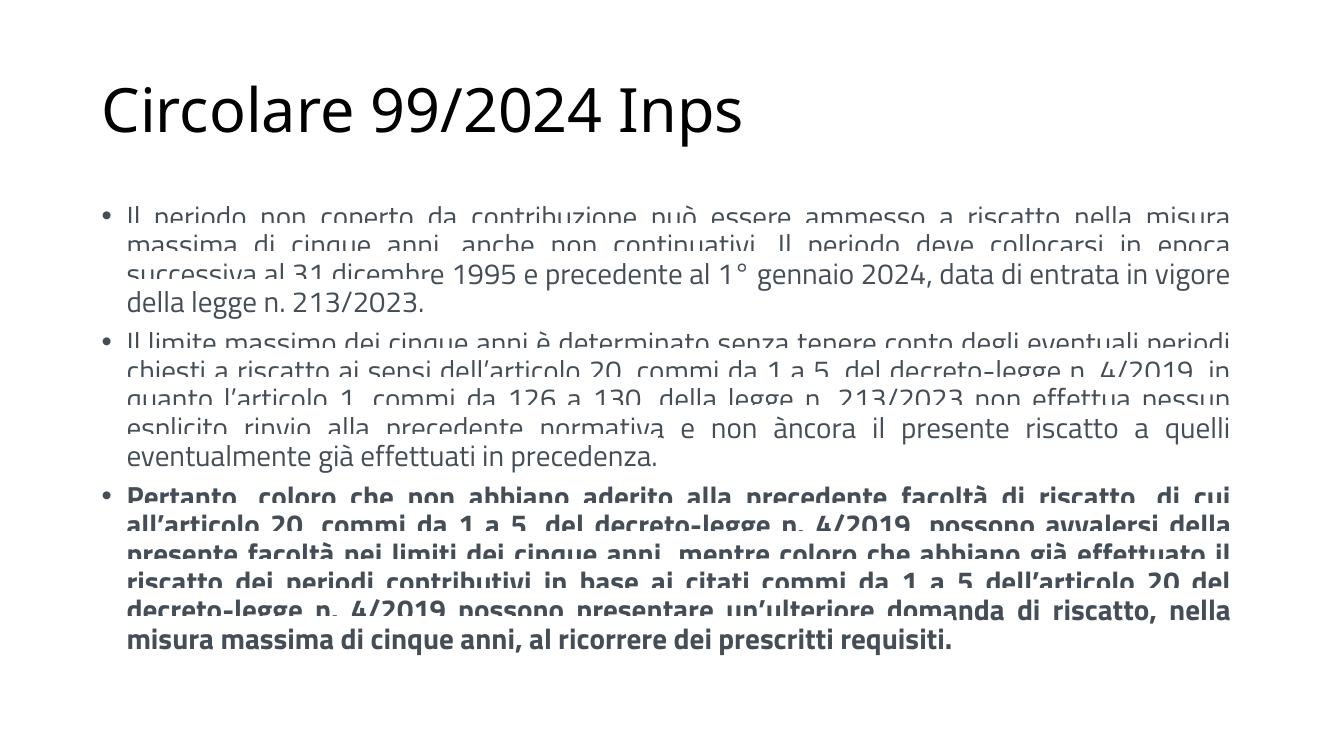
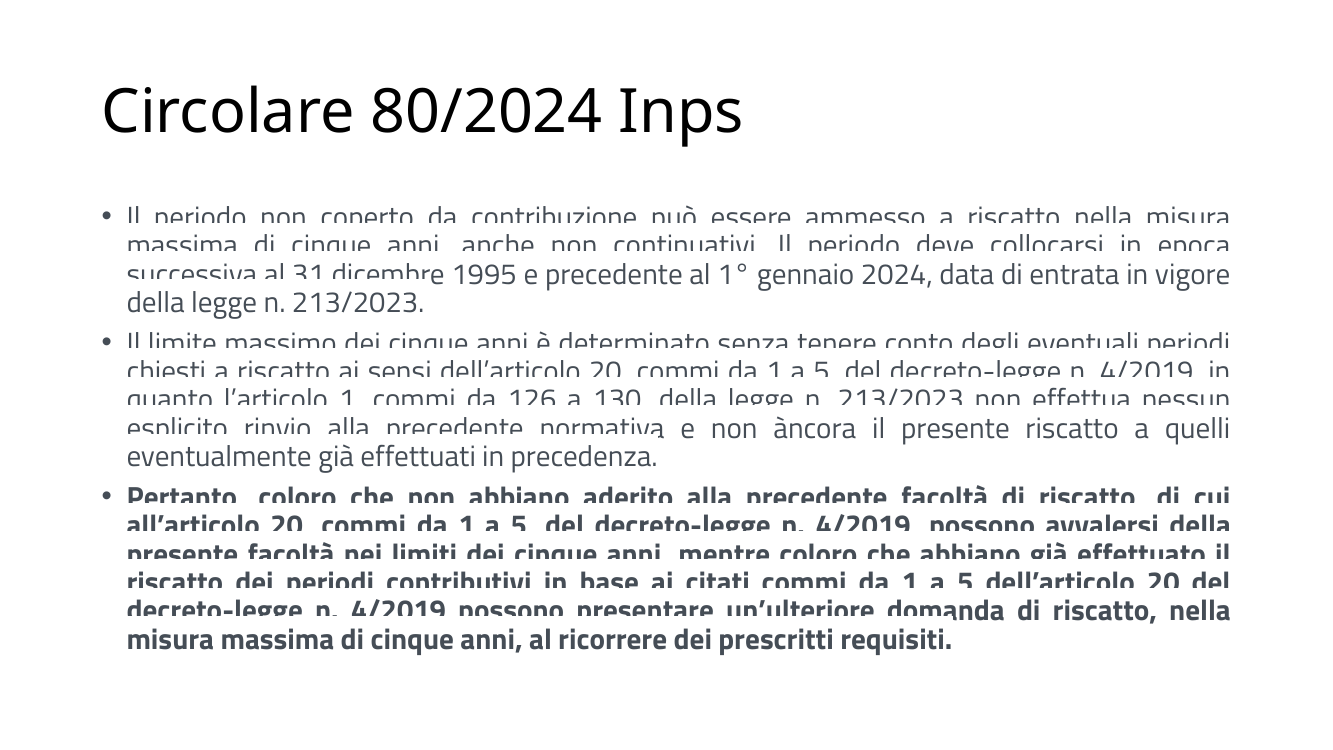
99/2024: 99/2024 -> 80/2024
